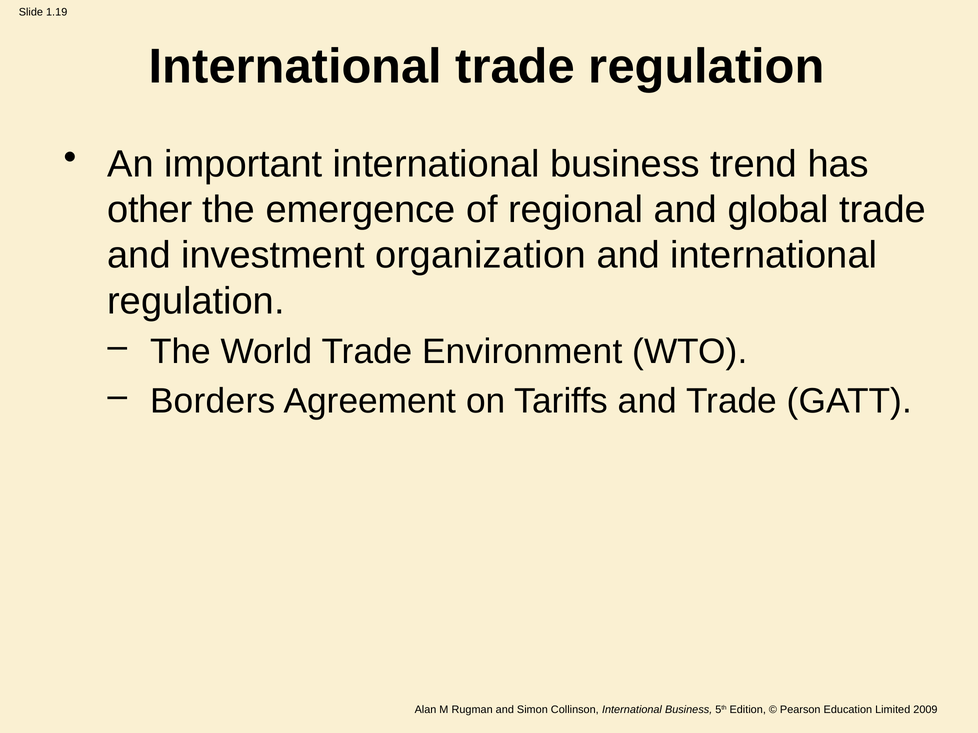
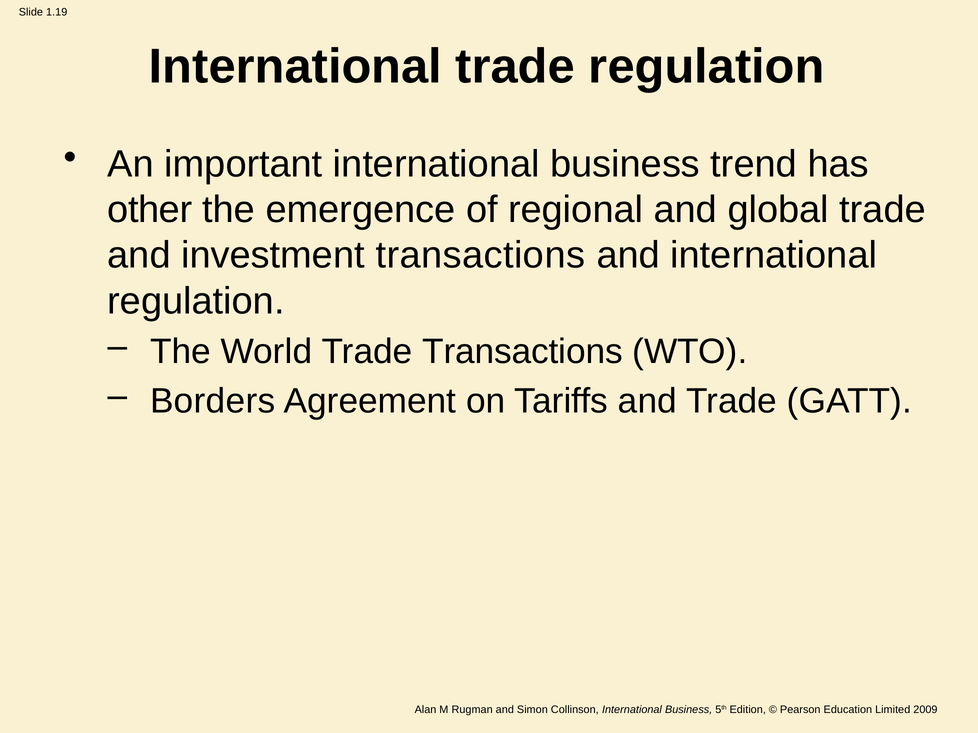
investment organization: organization -> transactions
Trade Environment: Environment -> Transactions
